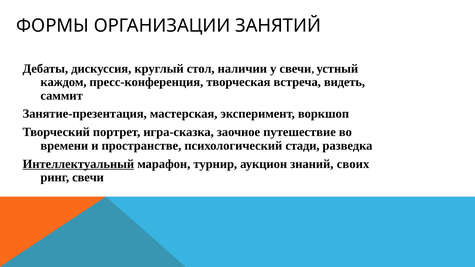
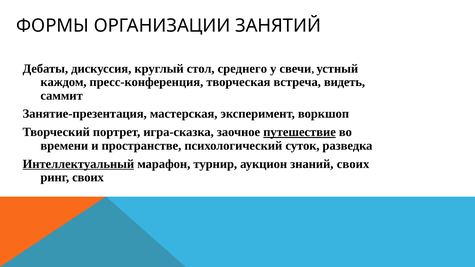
наличии: наличии -> среднего
путешествие underline: none -> present
стади: стади -> суток
ринг свечи: свечи -> своих
